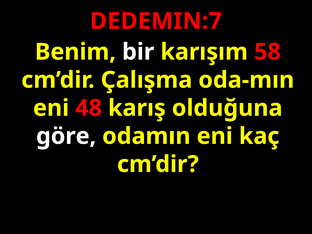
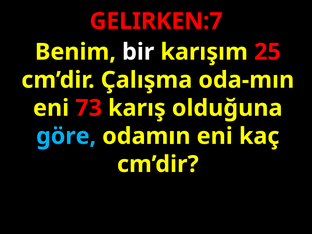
DEDEMIN:7: DEDEMIN:7 -> GELIRKEN:7
58: 58 -> 25
48: 48 -> 73
göre colour: white -> light blue
